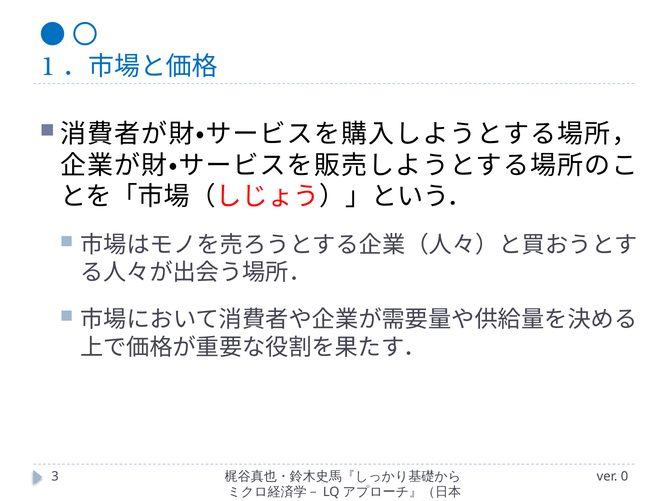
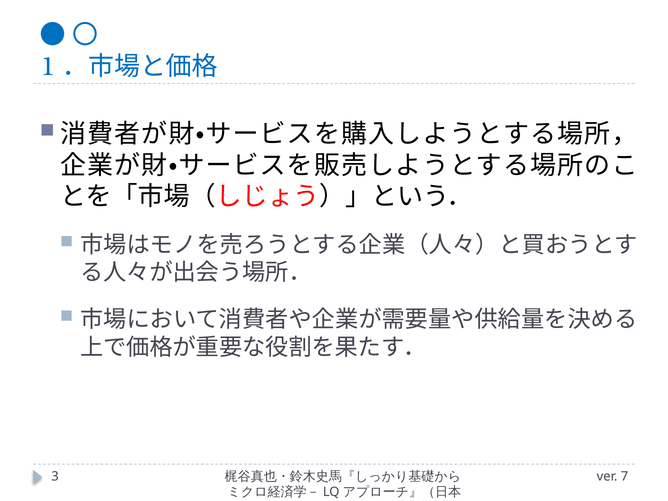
0: 0 -> 7
